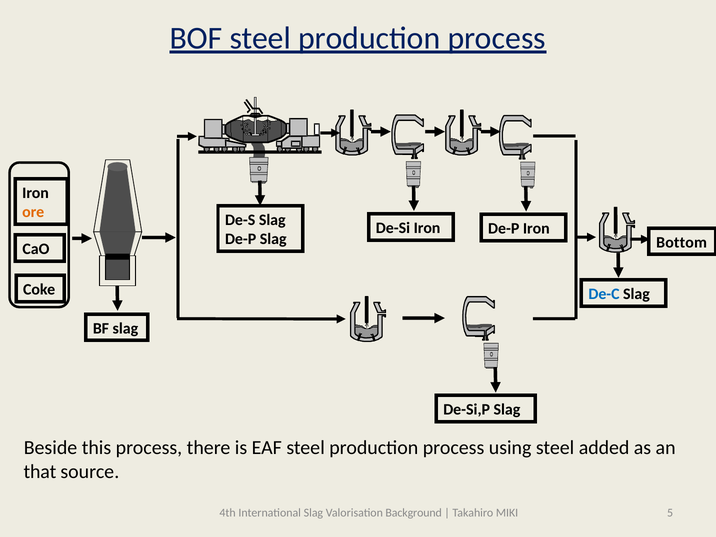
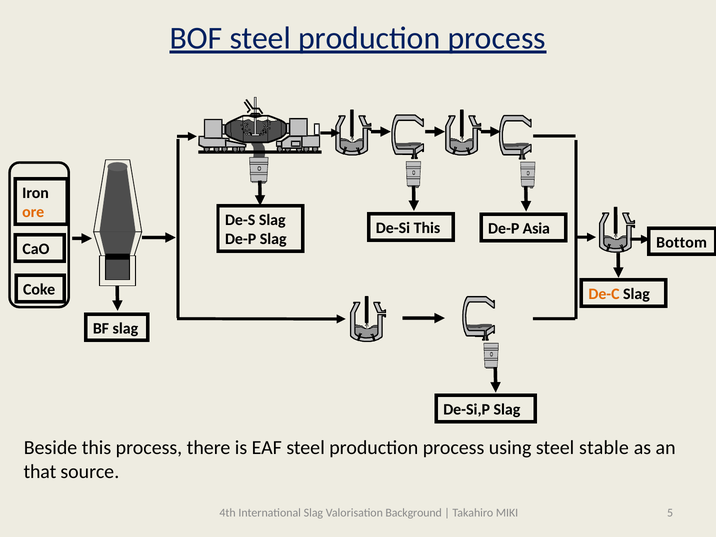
De-Si Iron: Iron -> This
De-P Iron: Iron -> Asia
De-C colour: blue -> orange
added: added -> stable
